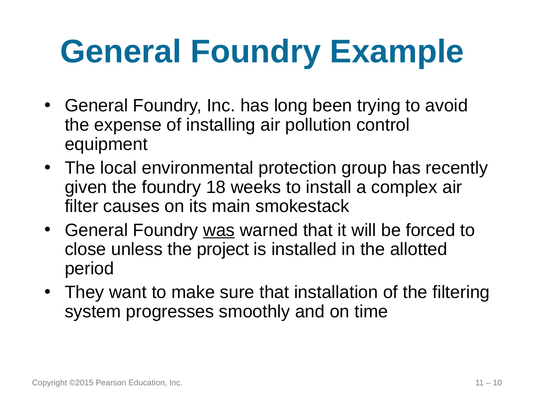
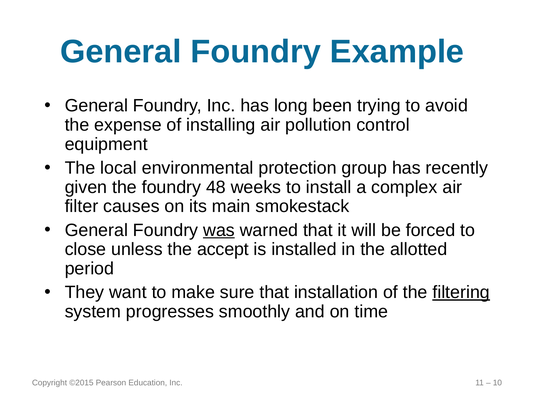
18: 18 -> 48
project: project -> accept
filtering underline: none -> present
